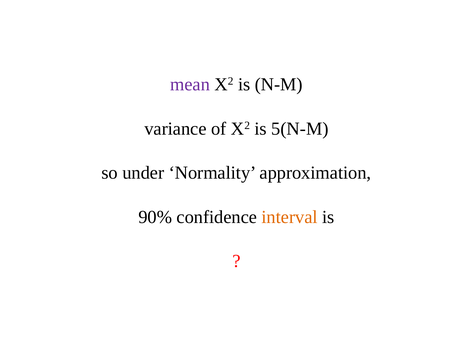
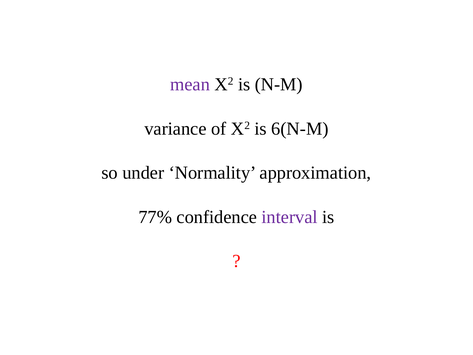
5(N-M: 5(N-M -> 6(N-M
90%: 90% -> 77%
interval colour: orange -> purple
